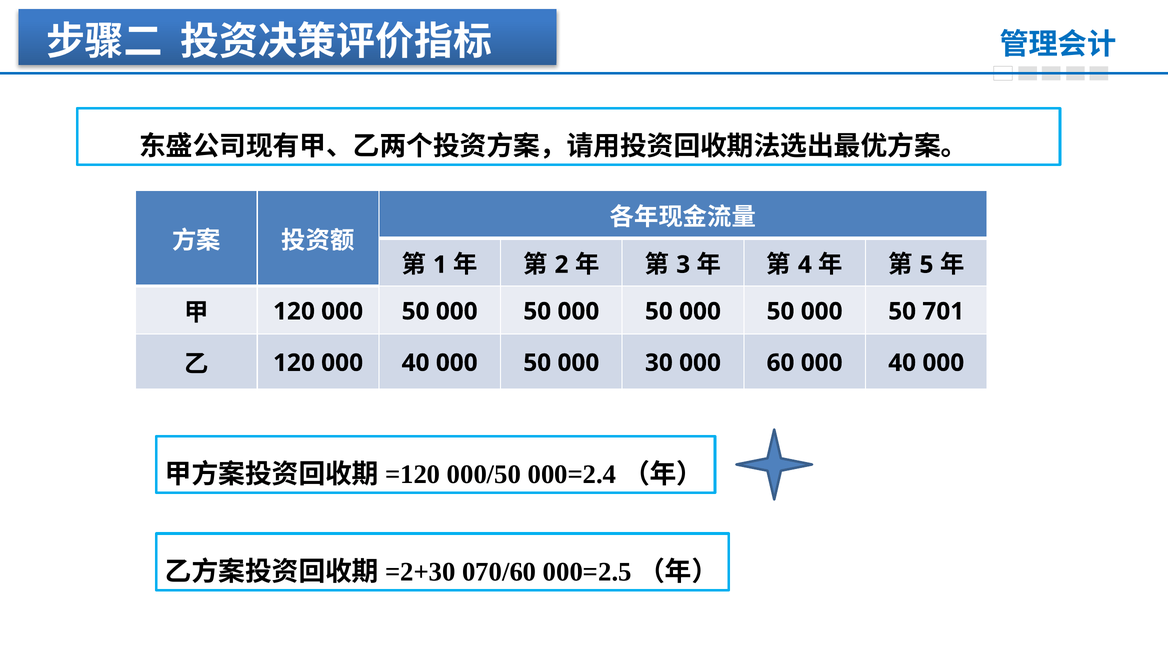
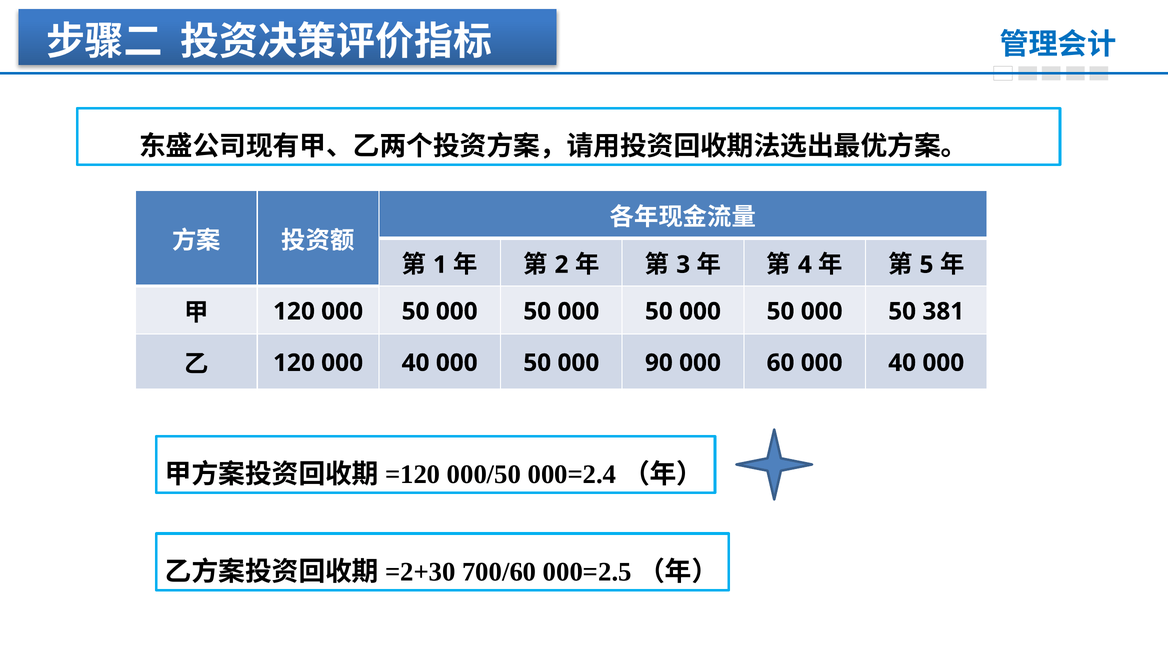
701: 701 -> 381
30: 30 -> 90
070/60: 070/60 -> 700/60
